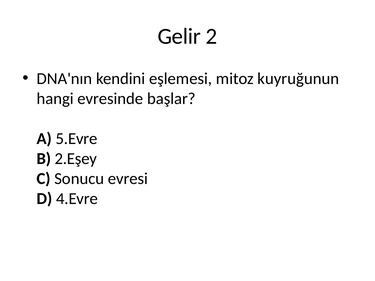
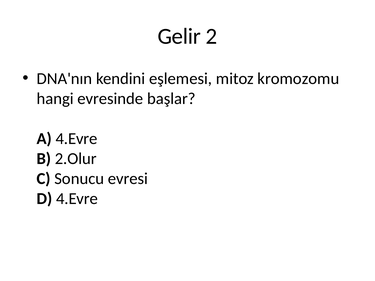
kuyruğunun: kuyruğunun -> kromozomu
A 5.Evre: 5.Evre -> 4.Evre
2.Eşey: 2.Eşey -> 2.Olur
